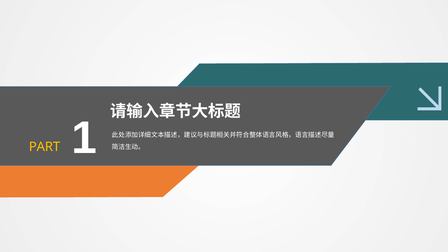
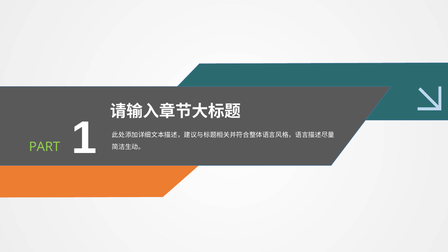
PART colour: yellow -> light green
